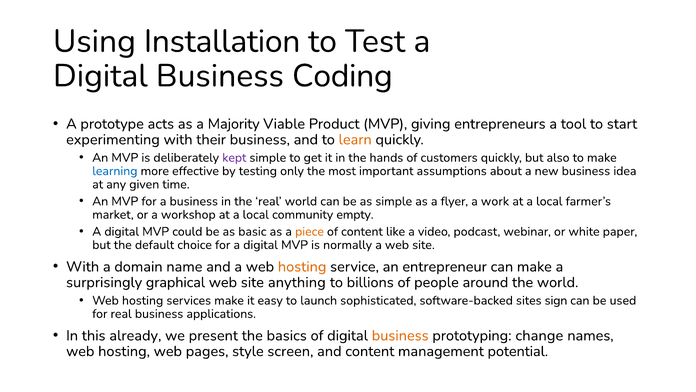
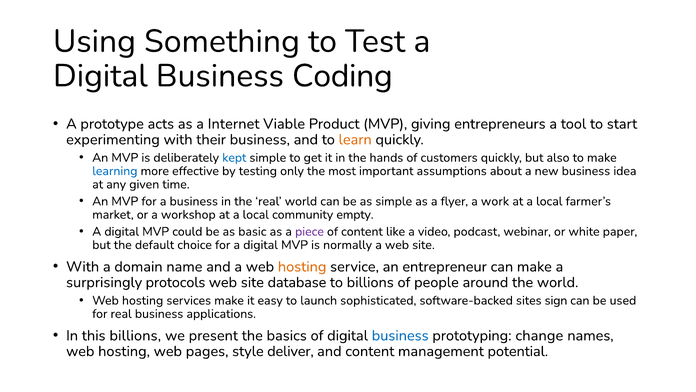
Installation: Installation -> Something
Majority: Majority -> Internet
kept colour: purple -> blue
piece colour: orange -> purple
graphical: graphical -> protocols
anything: anything -> database
this already: already -> billions
business at (400, 335) colour: orange -> blue
screen: screen -> deliver
